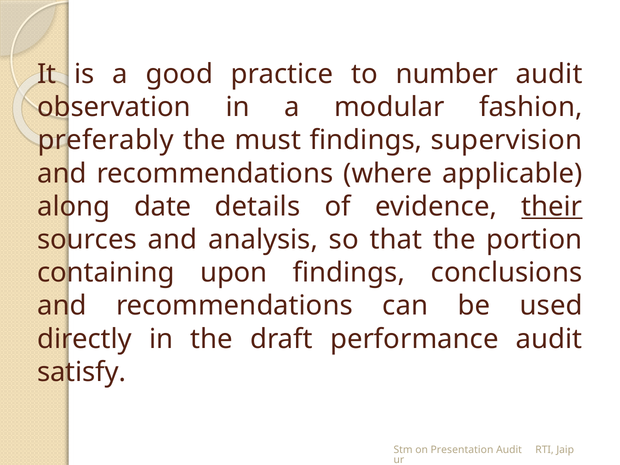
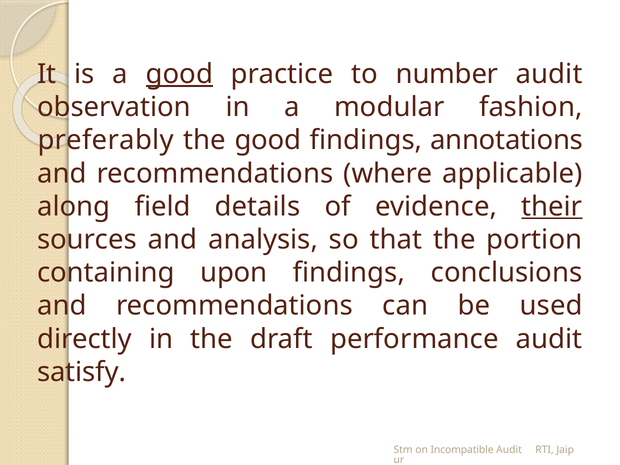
good at (179, 74) underline: none -> present
the must: must -> good
supervision: supervision -> annotations
date: date -> field
Presentation: Presentation -> Incompatible
